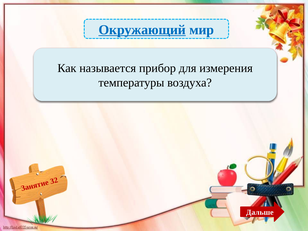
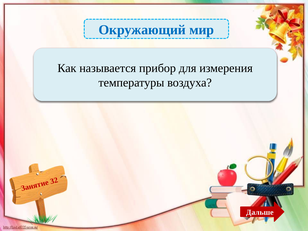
Окружающий underline: present -> none
